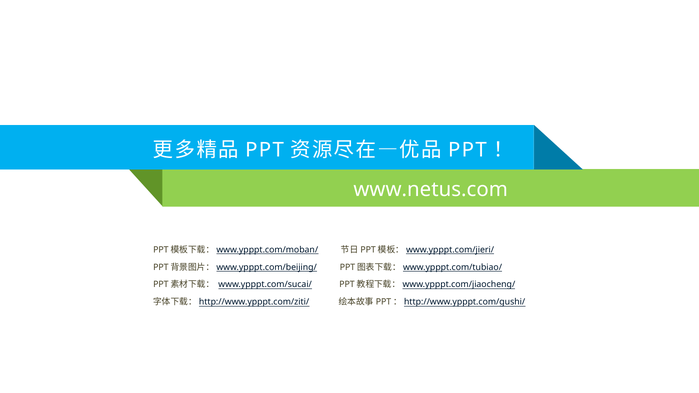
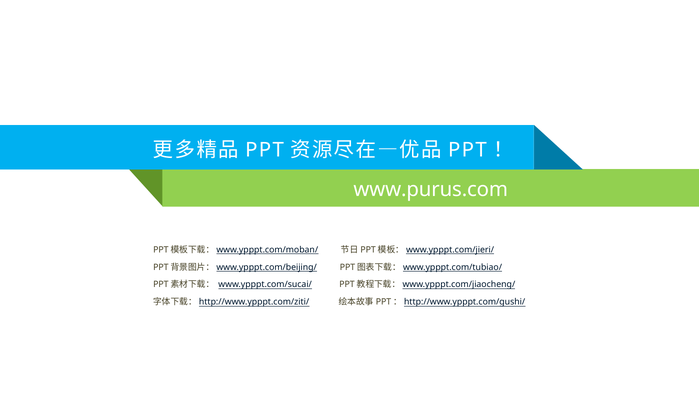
www.netus.com: www.netus.com -> www.purus.com
